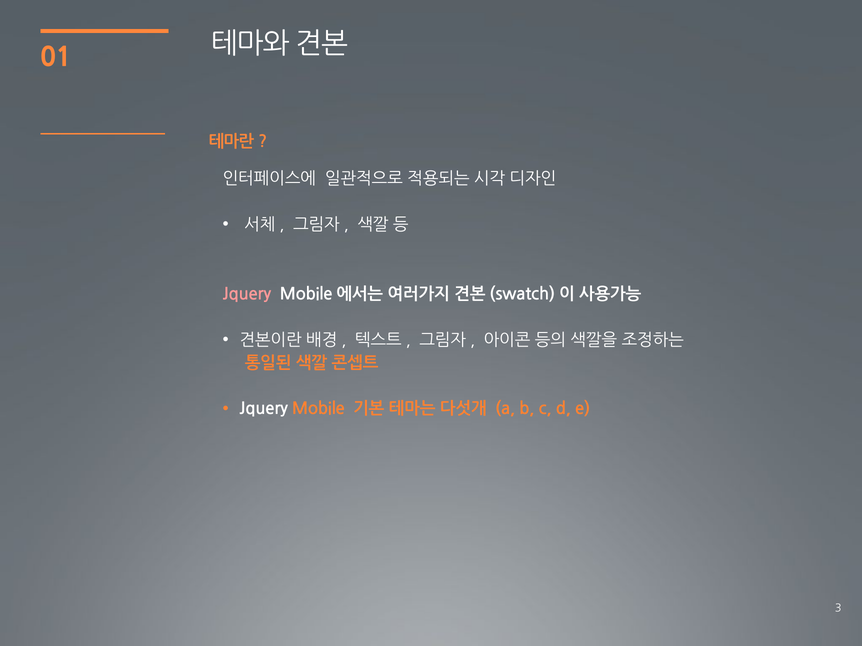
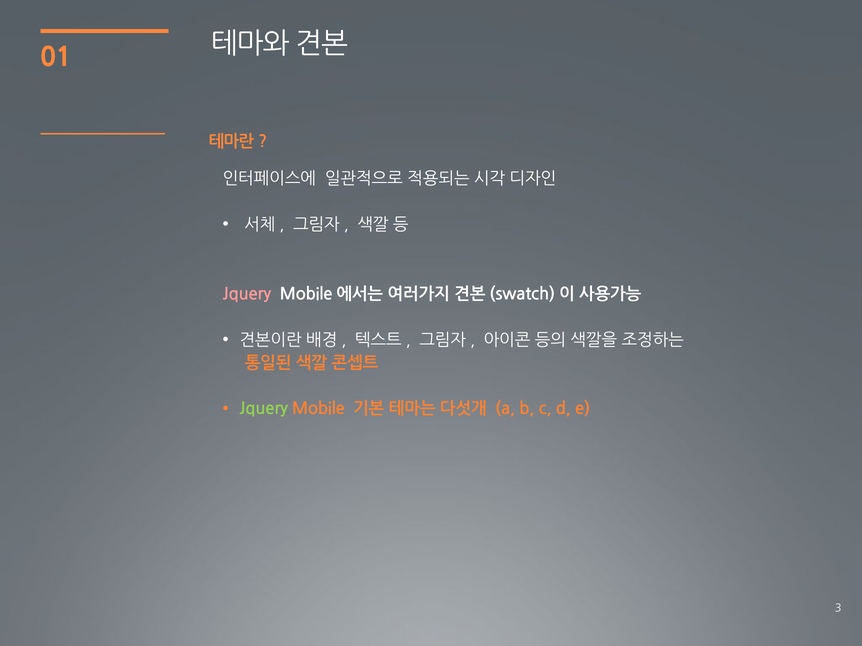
Jquery at (264, 409) colour: white -> light green
